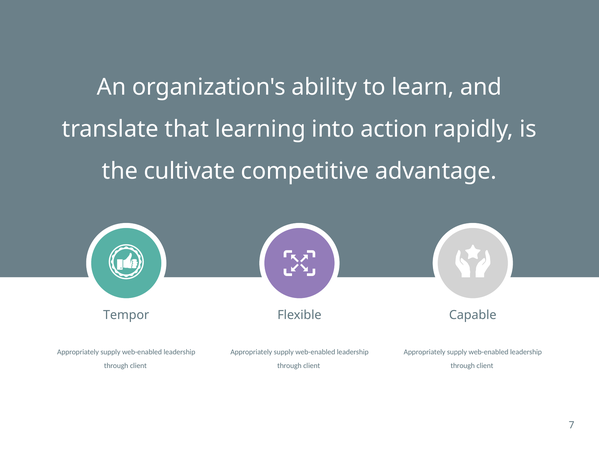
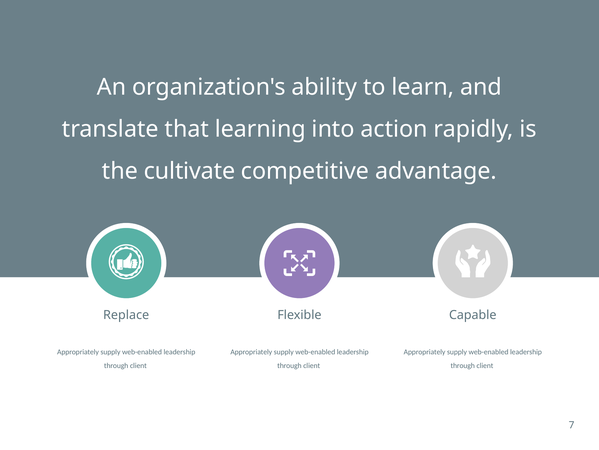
Tempor: Tempor -> Replace
